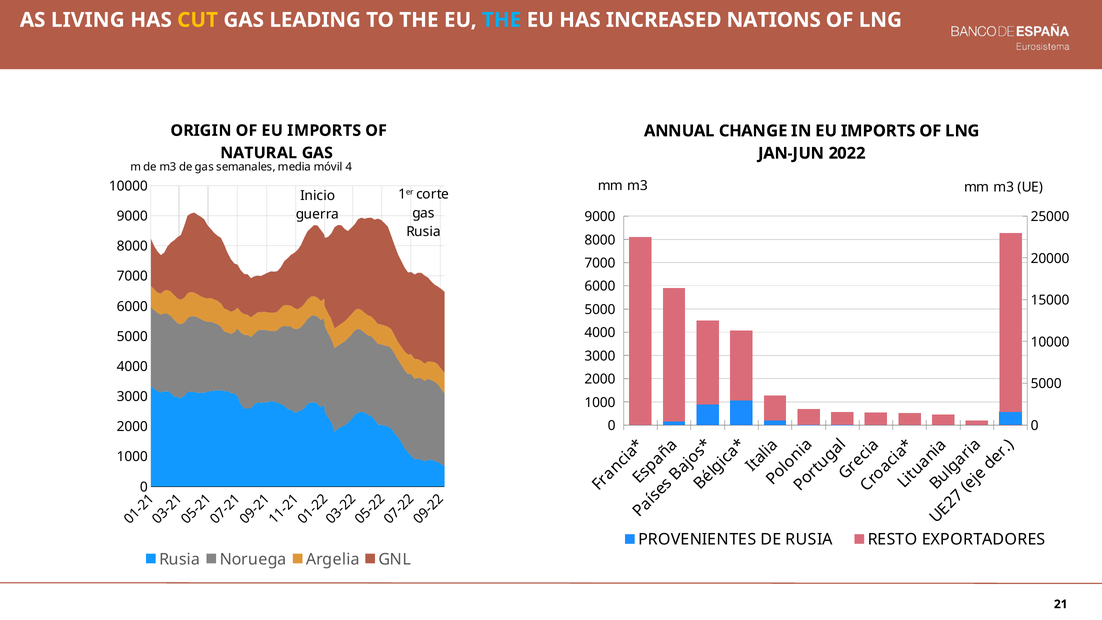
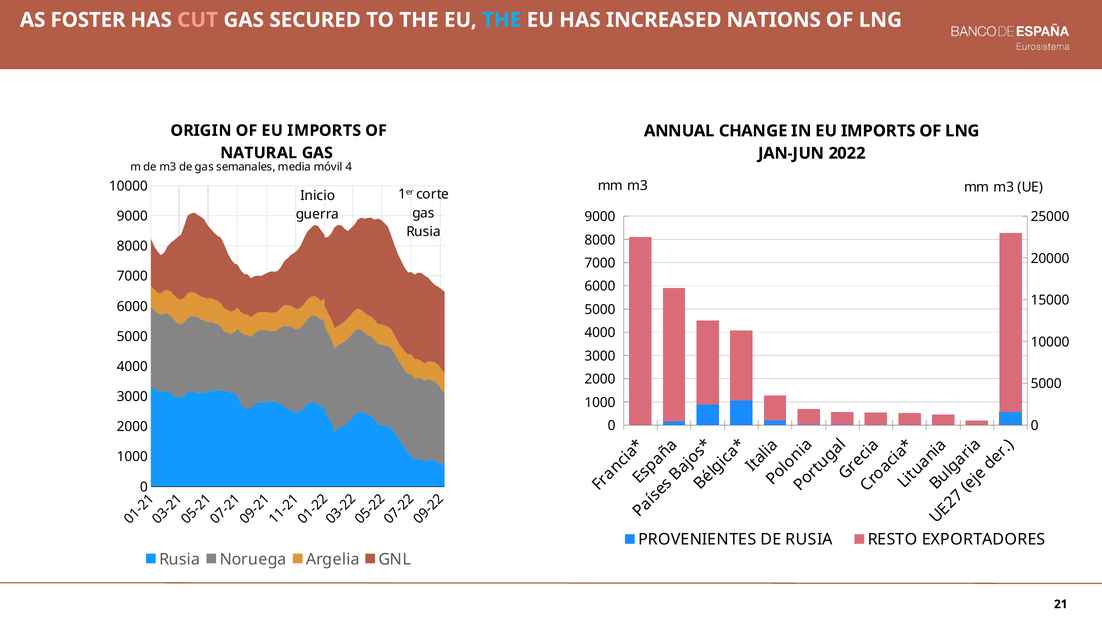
LIVING: LIVING -> FOSTER
CUT colour: yellow -> pink
LEADING: LEADING -> SECURED
